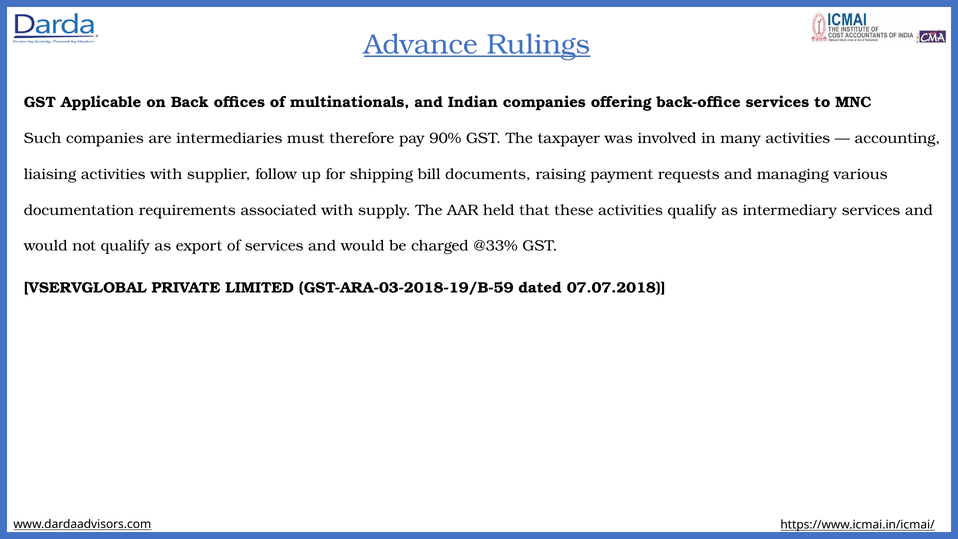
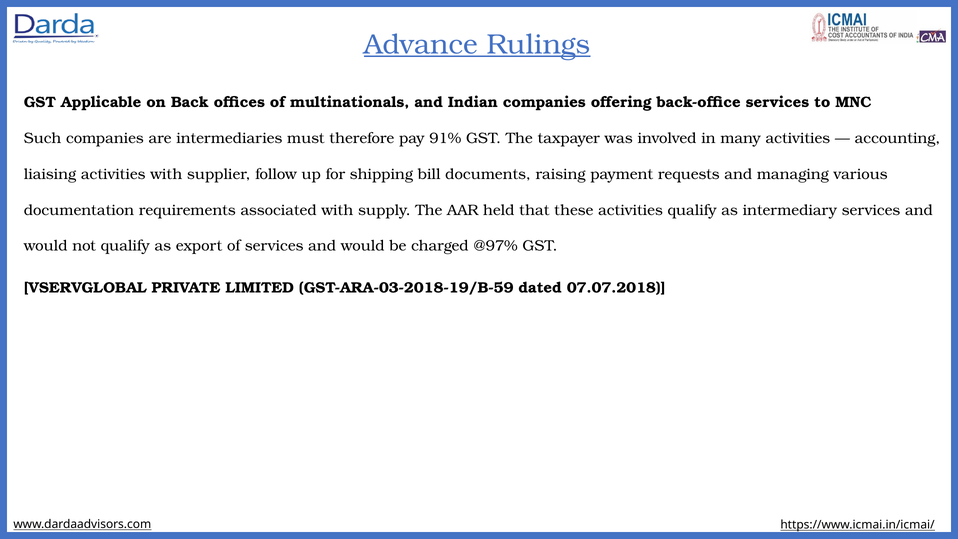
90%: 90% -> 91%
@33%: @33% -> @97%
